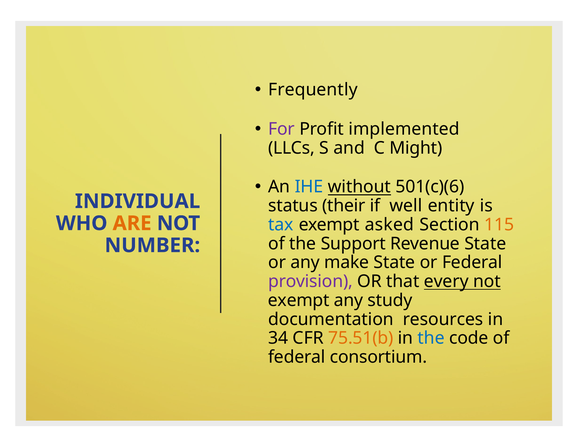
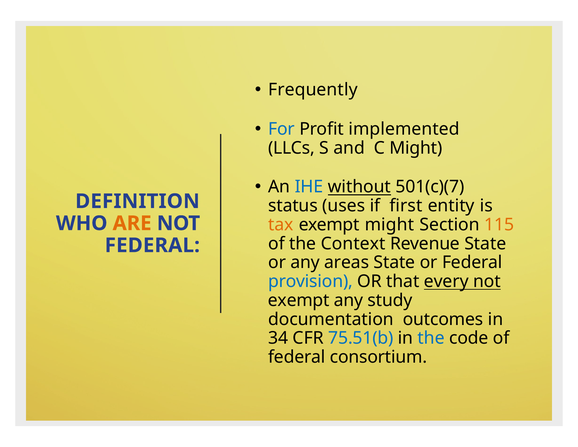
For colour: purple -> blue
501(c)(6: 501(c)(6 -> 501(c)(7
INDIVIDUAL: INDIVIDUAL -> DEFINITION
their: their -> uses
well: well -> first
tax colour: blue -> orange
exempt asked: asked -> might
Support: Support -> Context
NUMBER at (152, 245): NUMBER -> FEDERAL
make: make -> areas
provision colour: purple -> blue
resources: resources -> outcomes
75.51(b colour: orange -> blue
